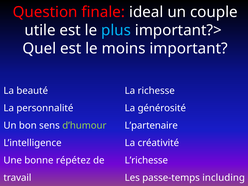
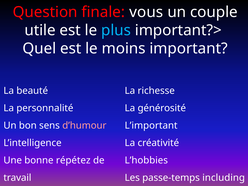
ideal: ideal -> vous
d’humour colour: light green -> pink
L’partenaire: L’partenaire -> L’important
L’richesse: L’richesse -> L’hobbies
